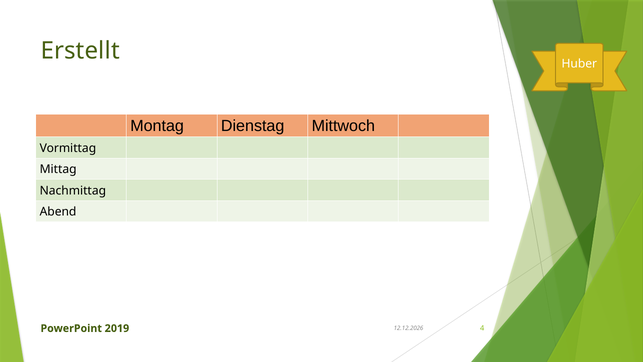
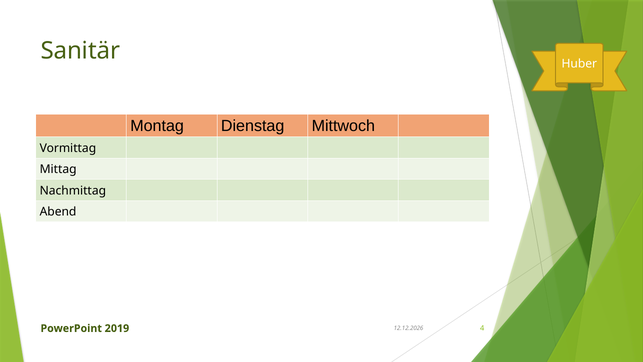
Erstellt: Erstellt -> Sanitär
